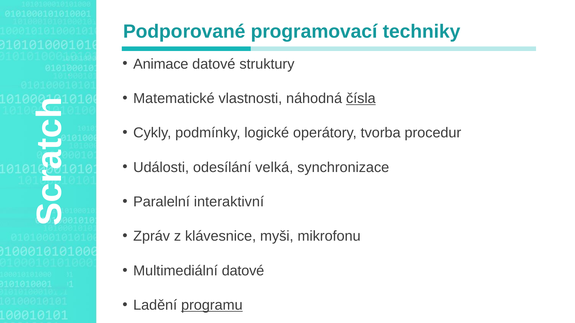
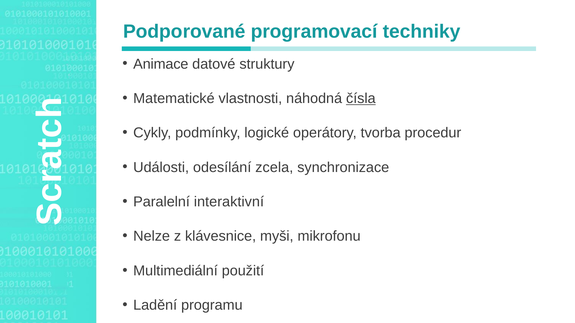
velká: velká -> zcela
Zpráv: Zpráv -> Nelze
Multimediální datové: datové -> použití
programu underline: present -> none
